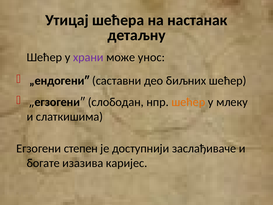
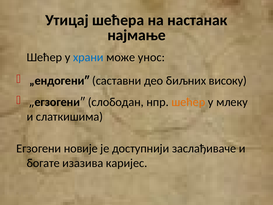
детаљну: детаљну -> најмање
храни colour: purple -> blue
биљних шећер: шећер -> високу
степен: степен -> новије
